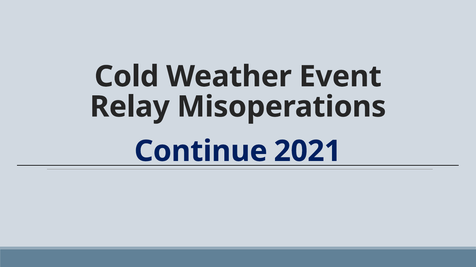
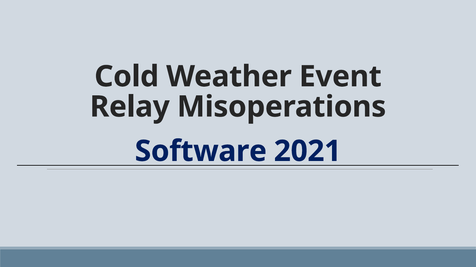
Continue: Continue -> Software
